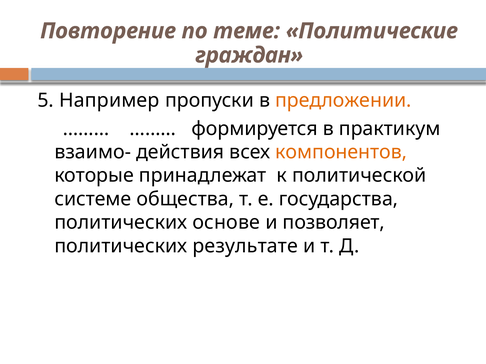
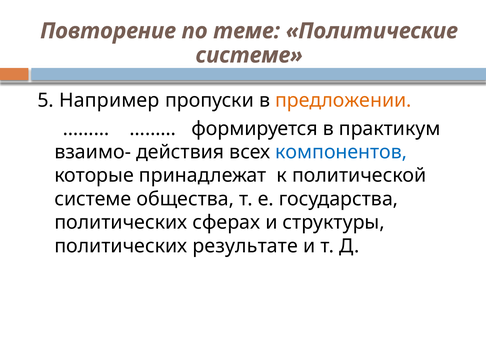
граждан at (249, 55): граждан -> системе
компонентов colour: orange -> blue
основе: основе -> сферах
позволяет: позволяет -> структуры
